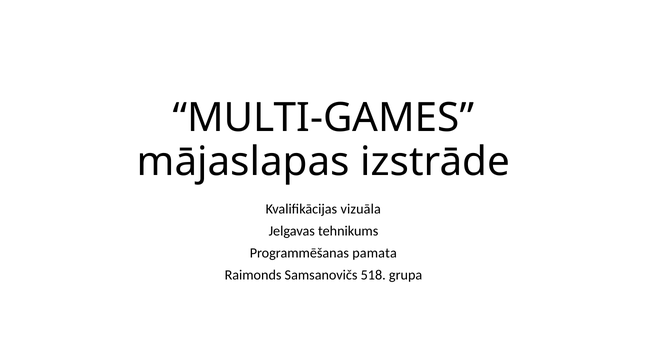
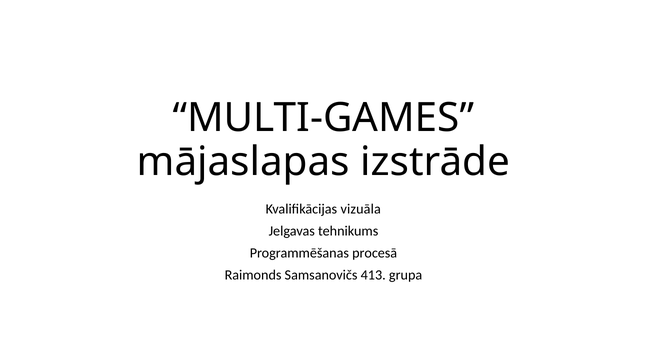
pamata: pamata -> procesā
518: 518 -> 413
